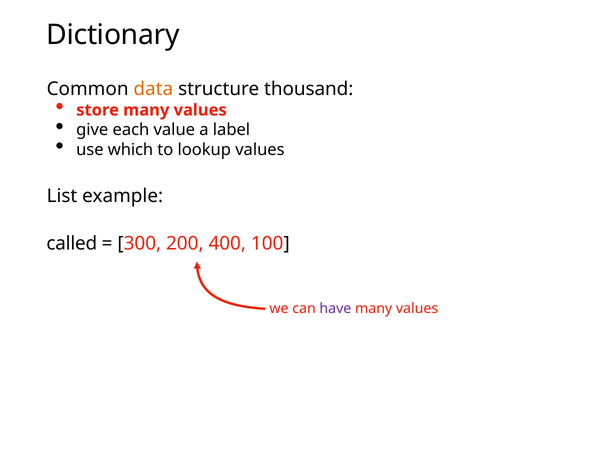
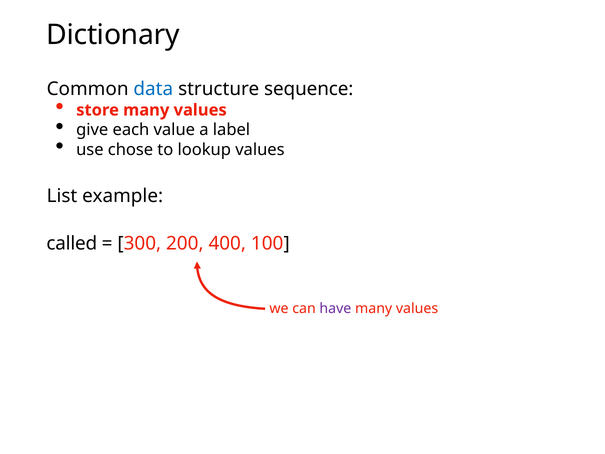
data colour: orange -> blue
thousand: thousand -> sequence
which: which -> chose
